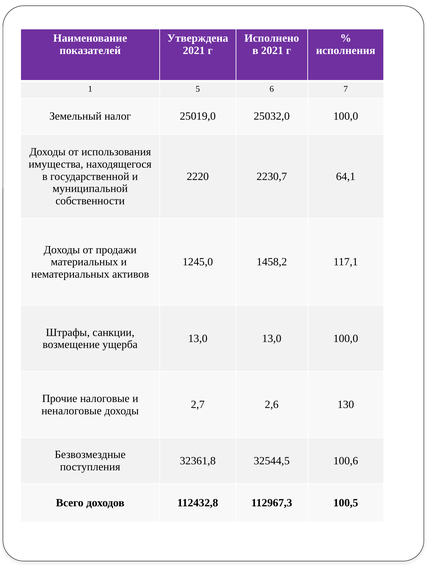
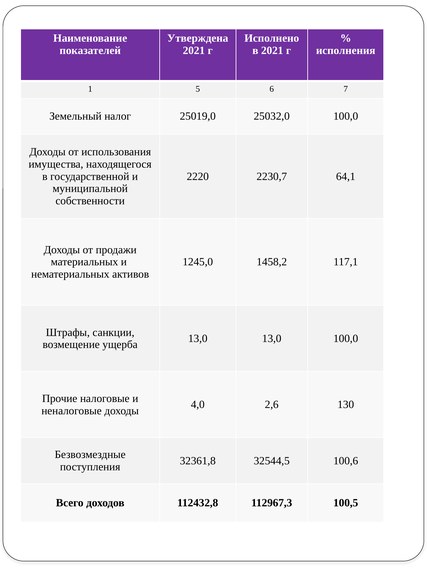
2,7: 2,7 -> 4,0
